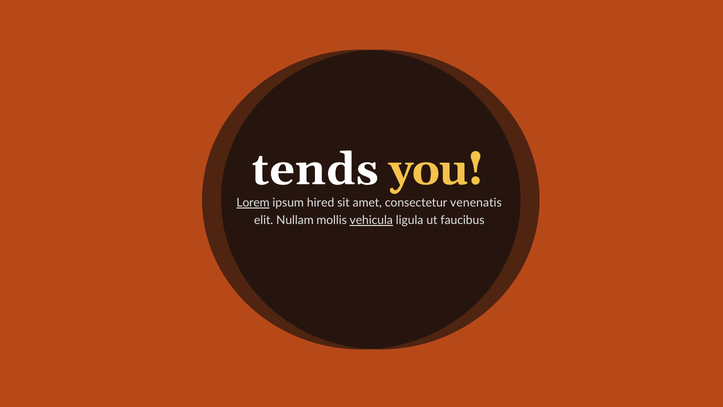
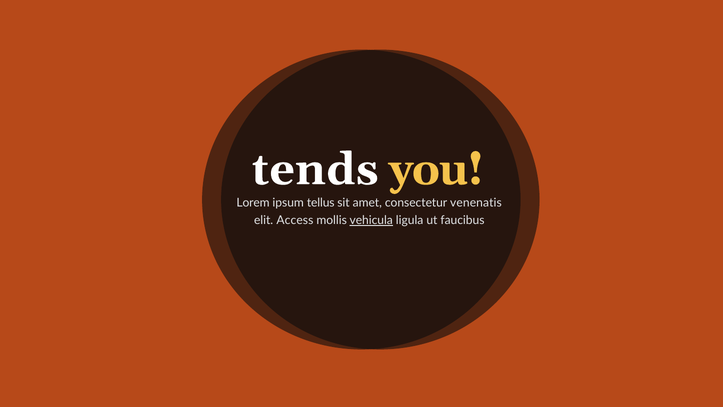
Lorem underline: present -> none
hired: hired -> tellus
Nullam: Nullam -> Access
